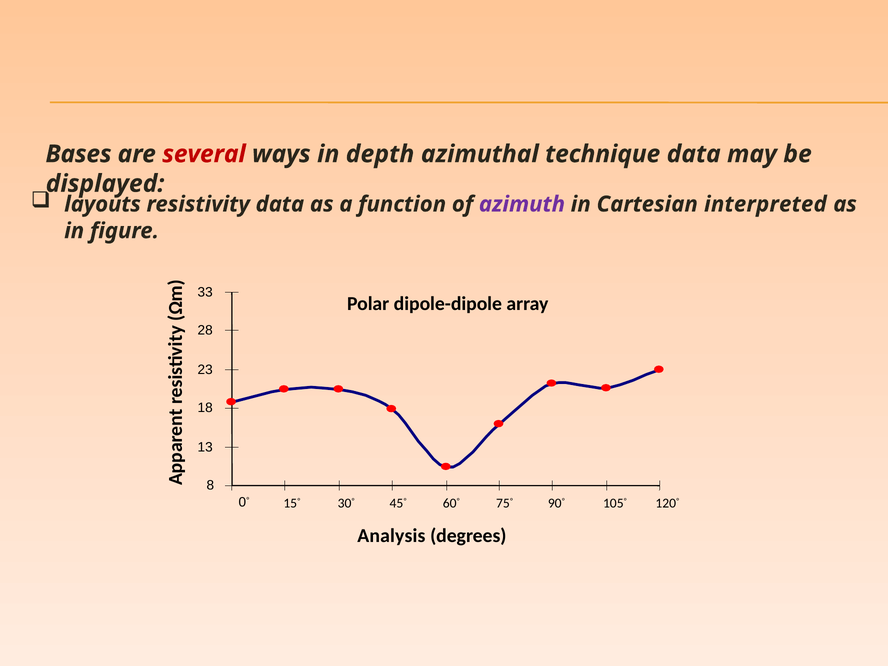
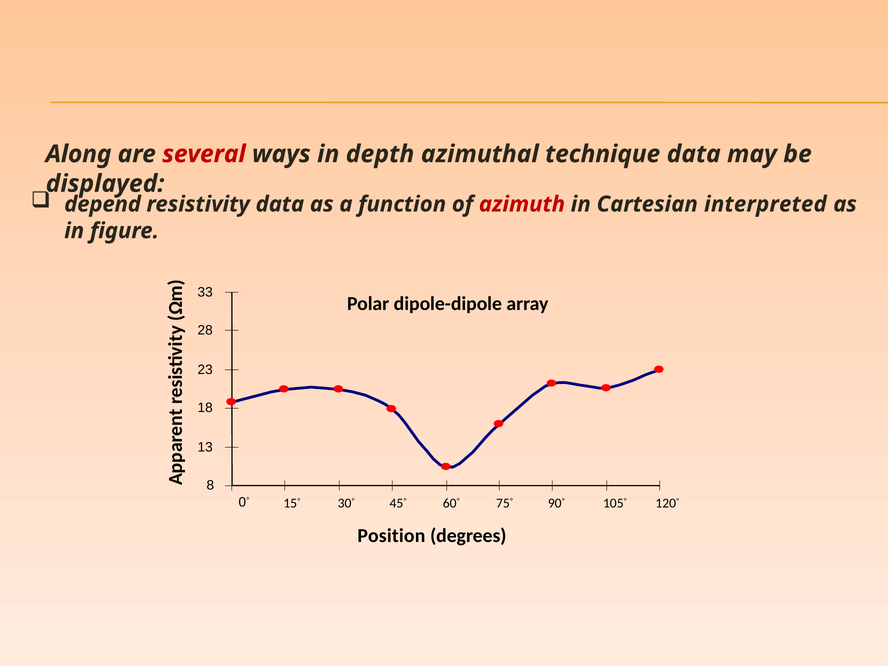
Bases: Bases -> Along
layouts: layouts -> depend
azimuth colour: purple -> red
Analysis: Analysis -> Position
